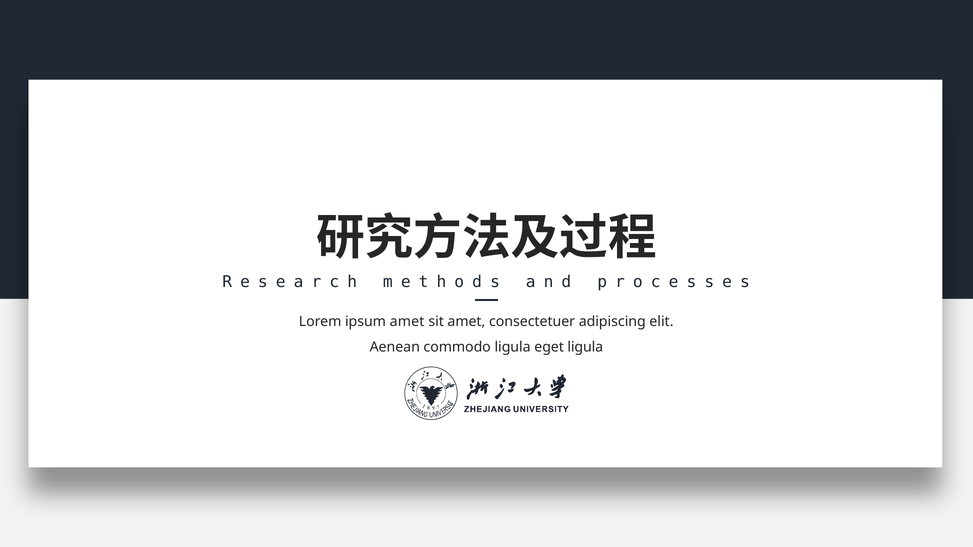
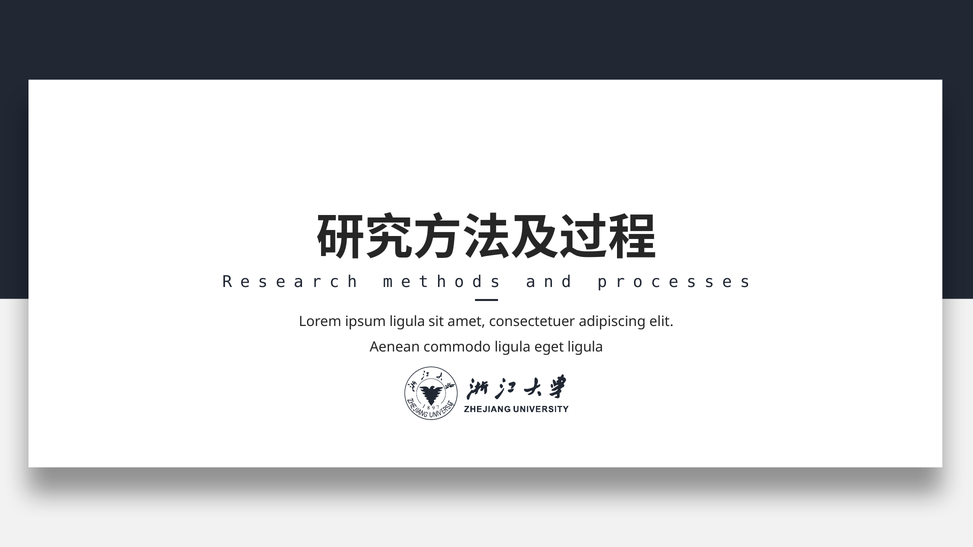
ipsum amet: amet -> ligula
